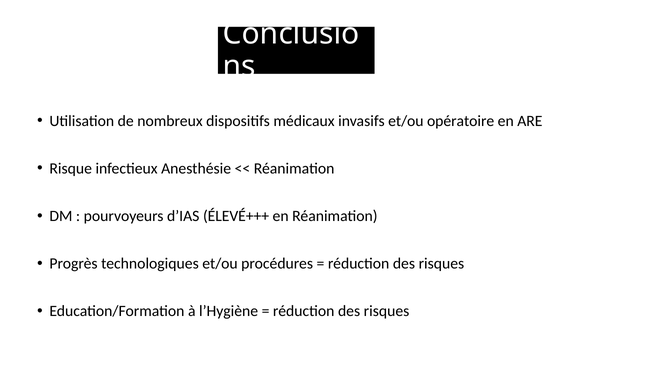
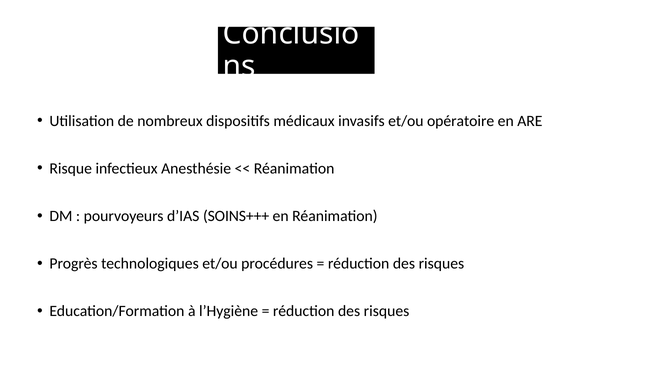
ÉLEVÉ+++: ÉLEVÉ+++ -> SOINS+++
